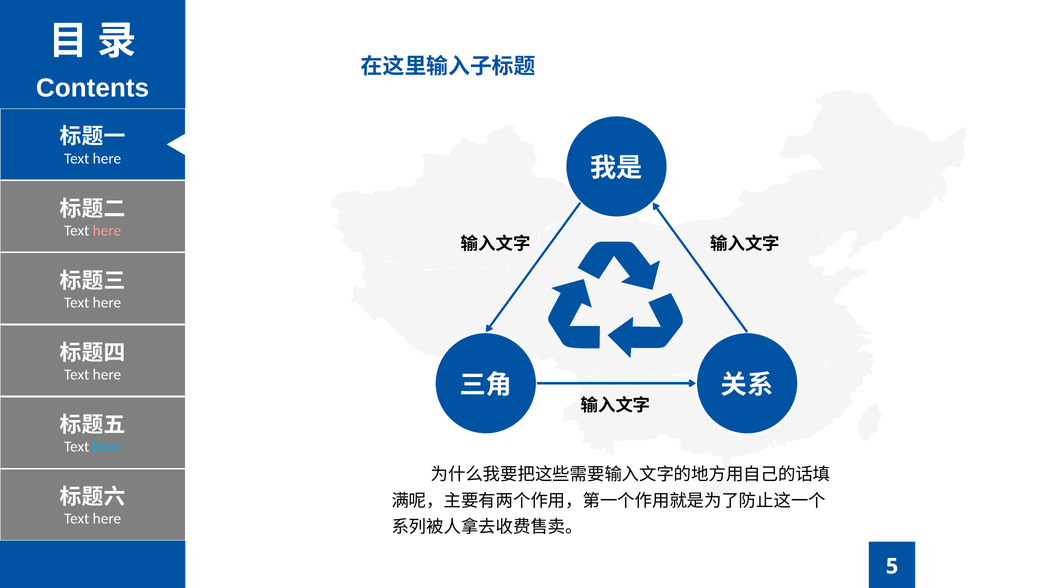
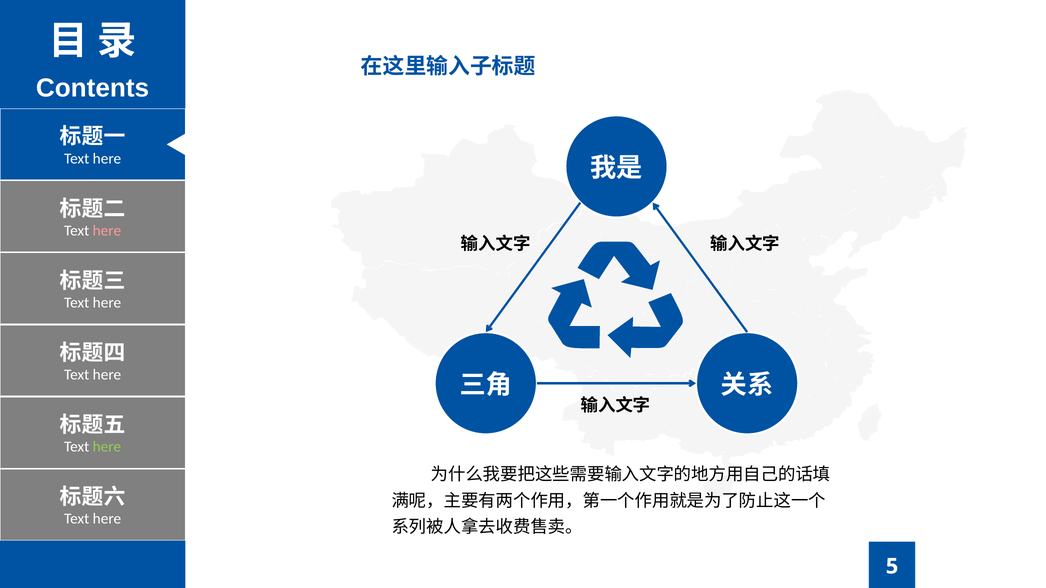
here at (107, 447) colour: light blue -> light green
